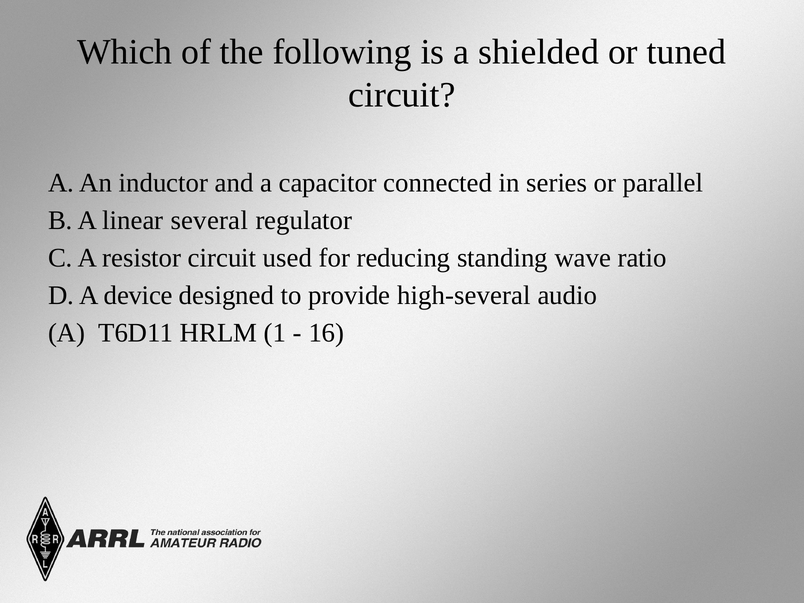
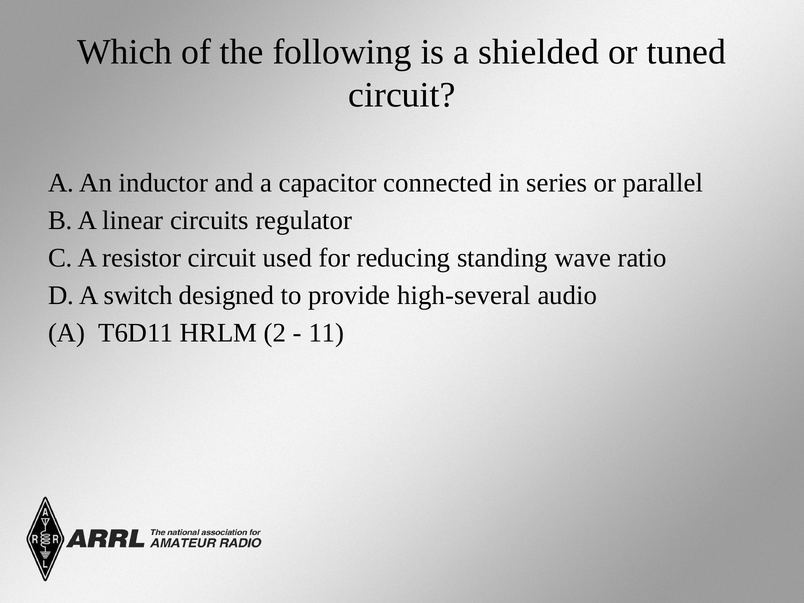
several: several -> circuits
device: device -> switch
1: 1 -> 2
16: 16 -> 11
